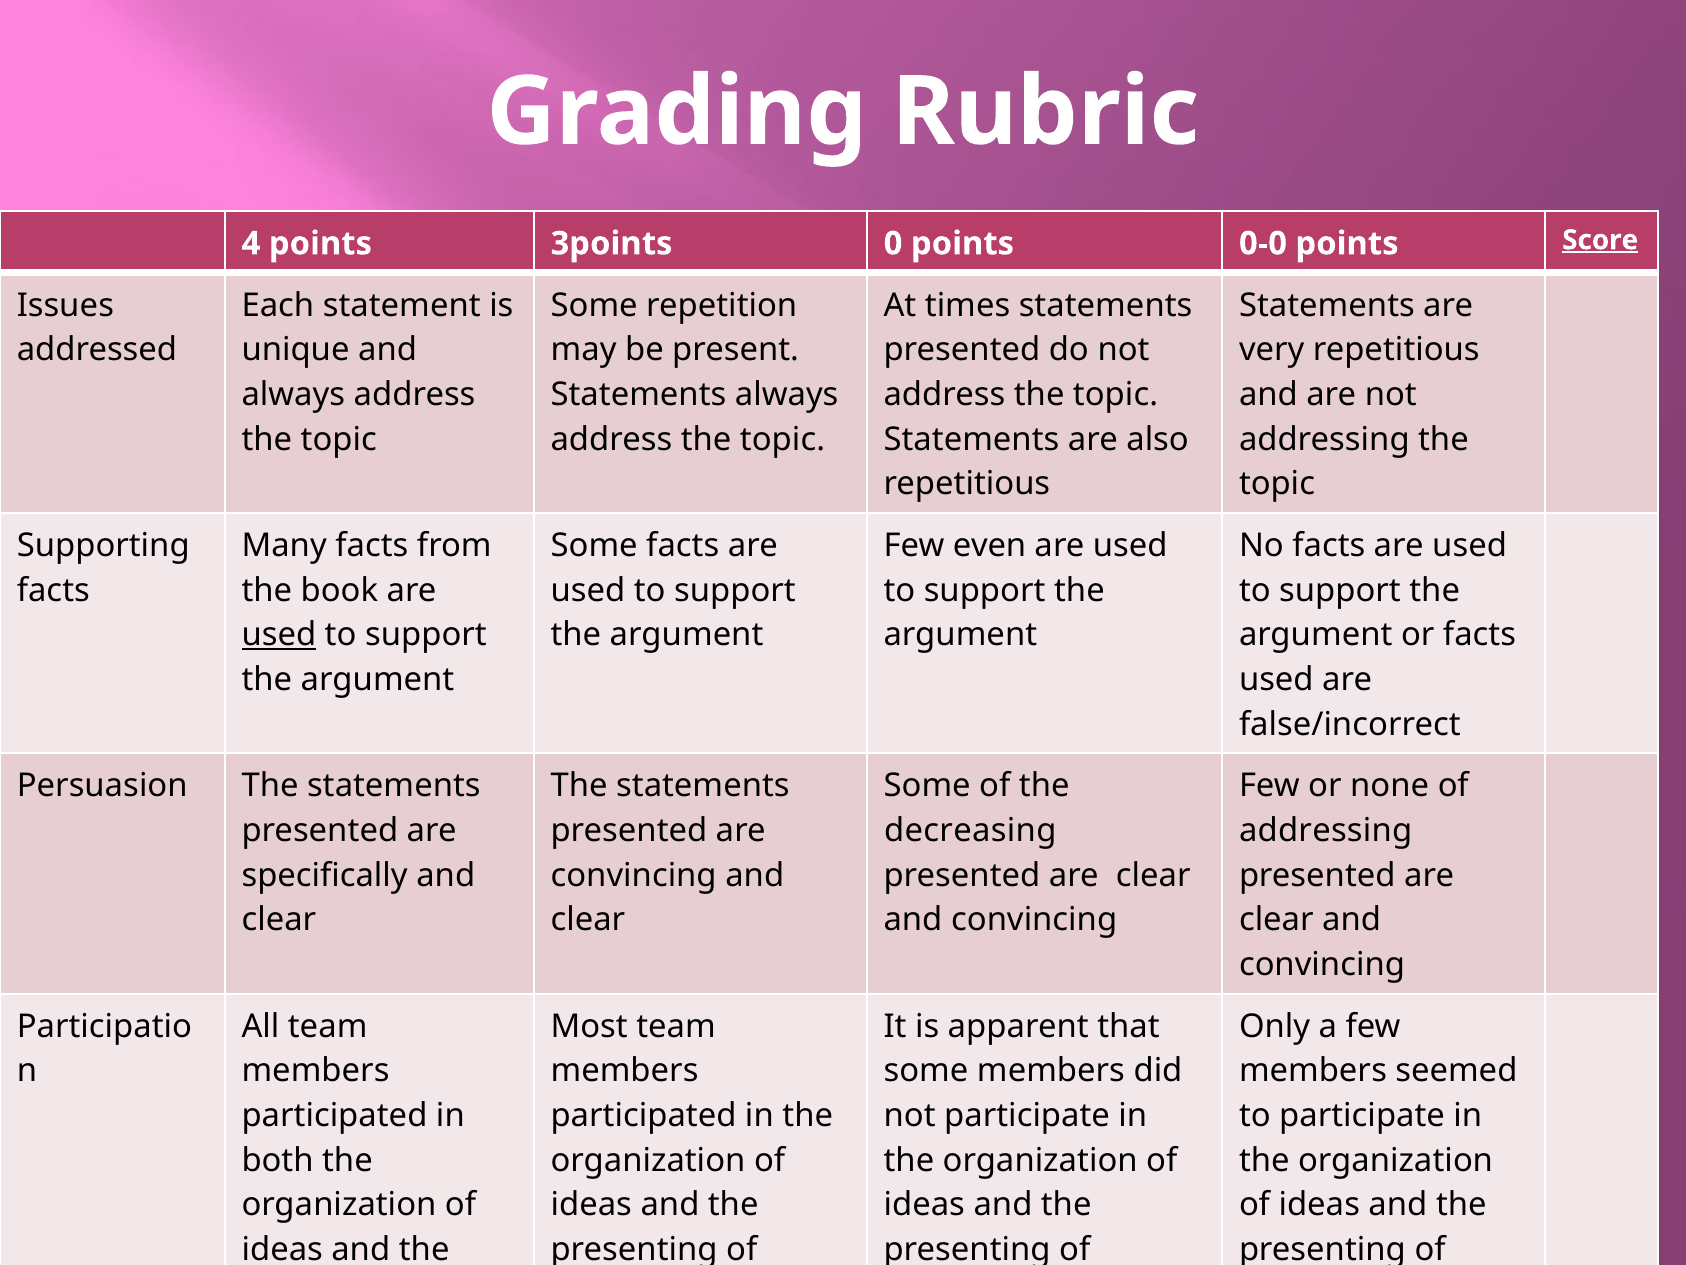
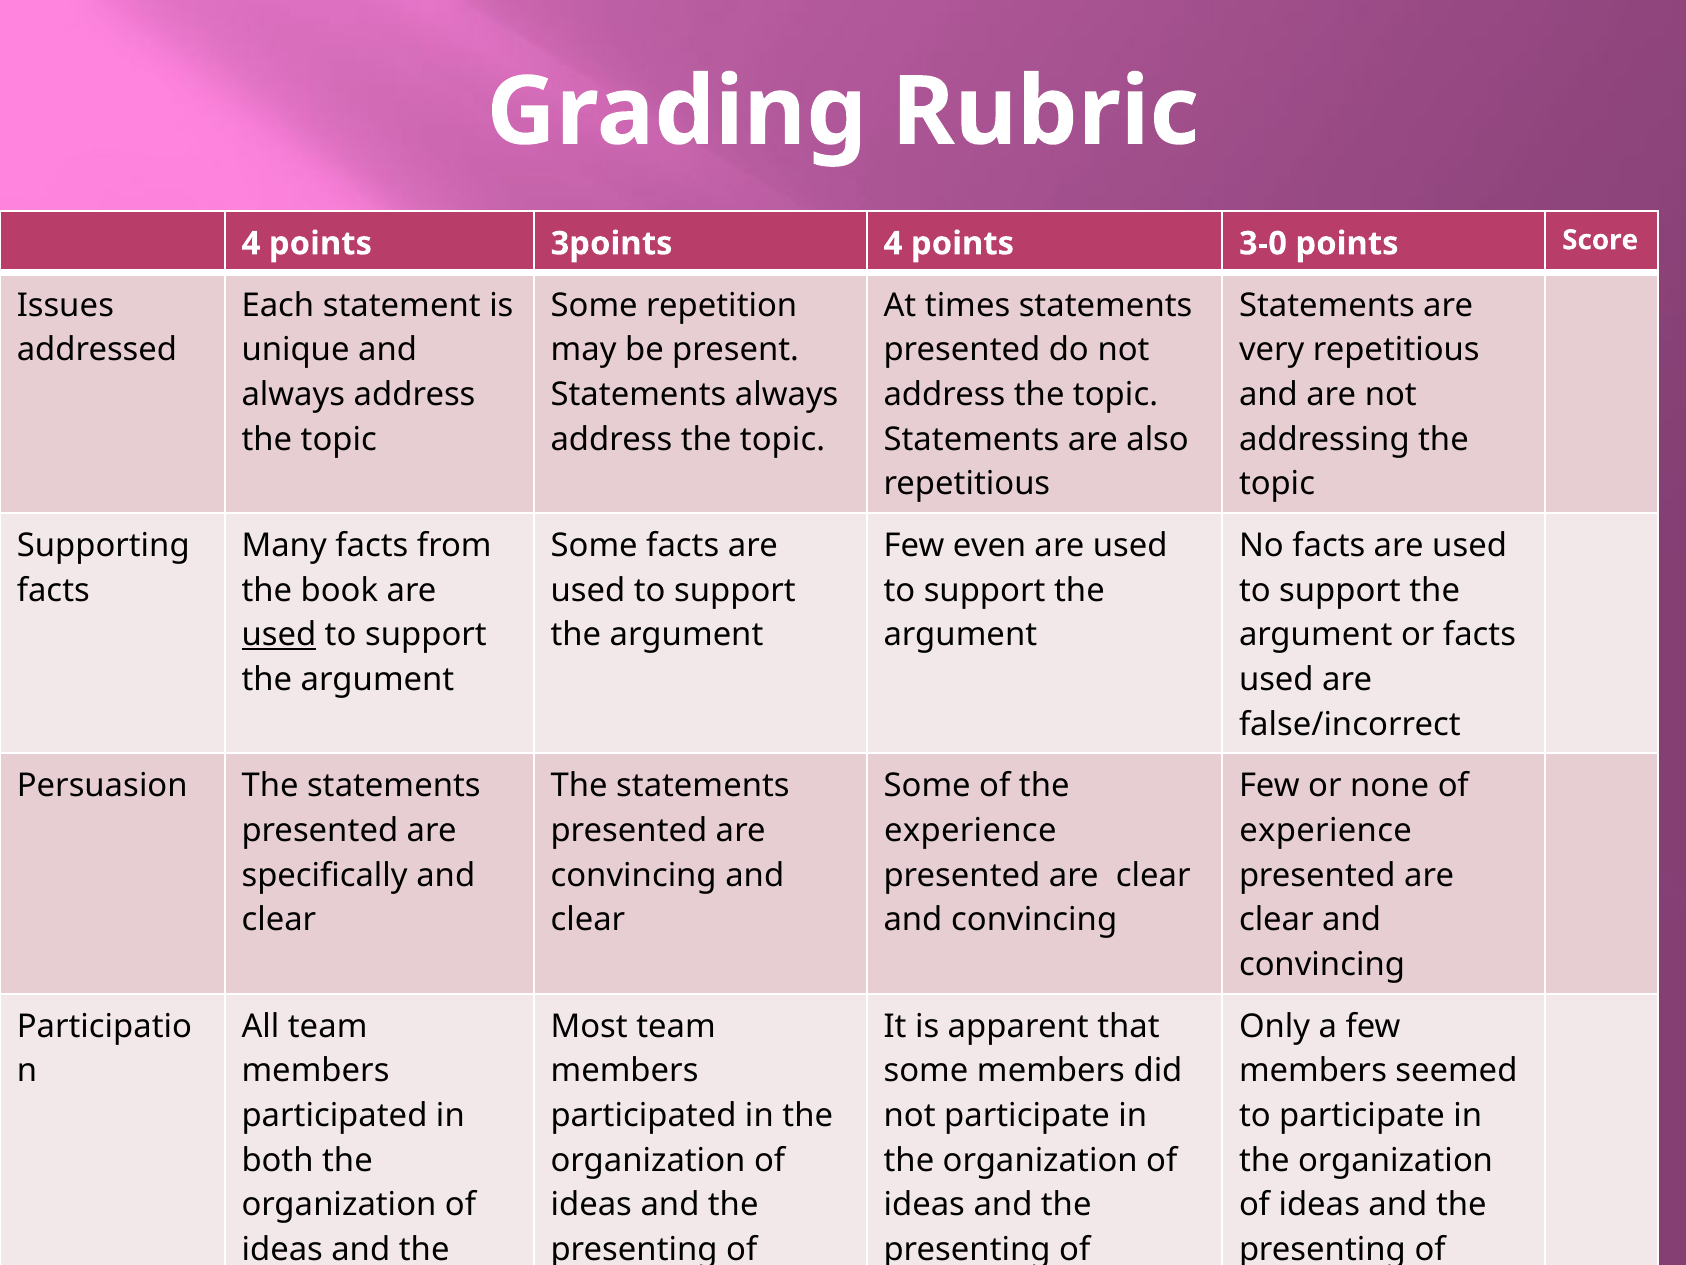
3points 0: 0 -> 4
0-0: 0-0 -> 3-0
Score at (1600, 240) underline: present -> none
decreasing at (970, 830): decreasing -> experience
addressing at (1326, 830): addressing -> experience
